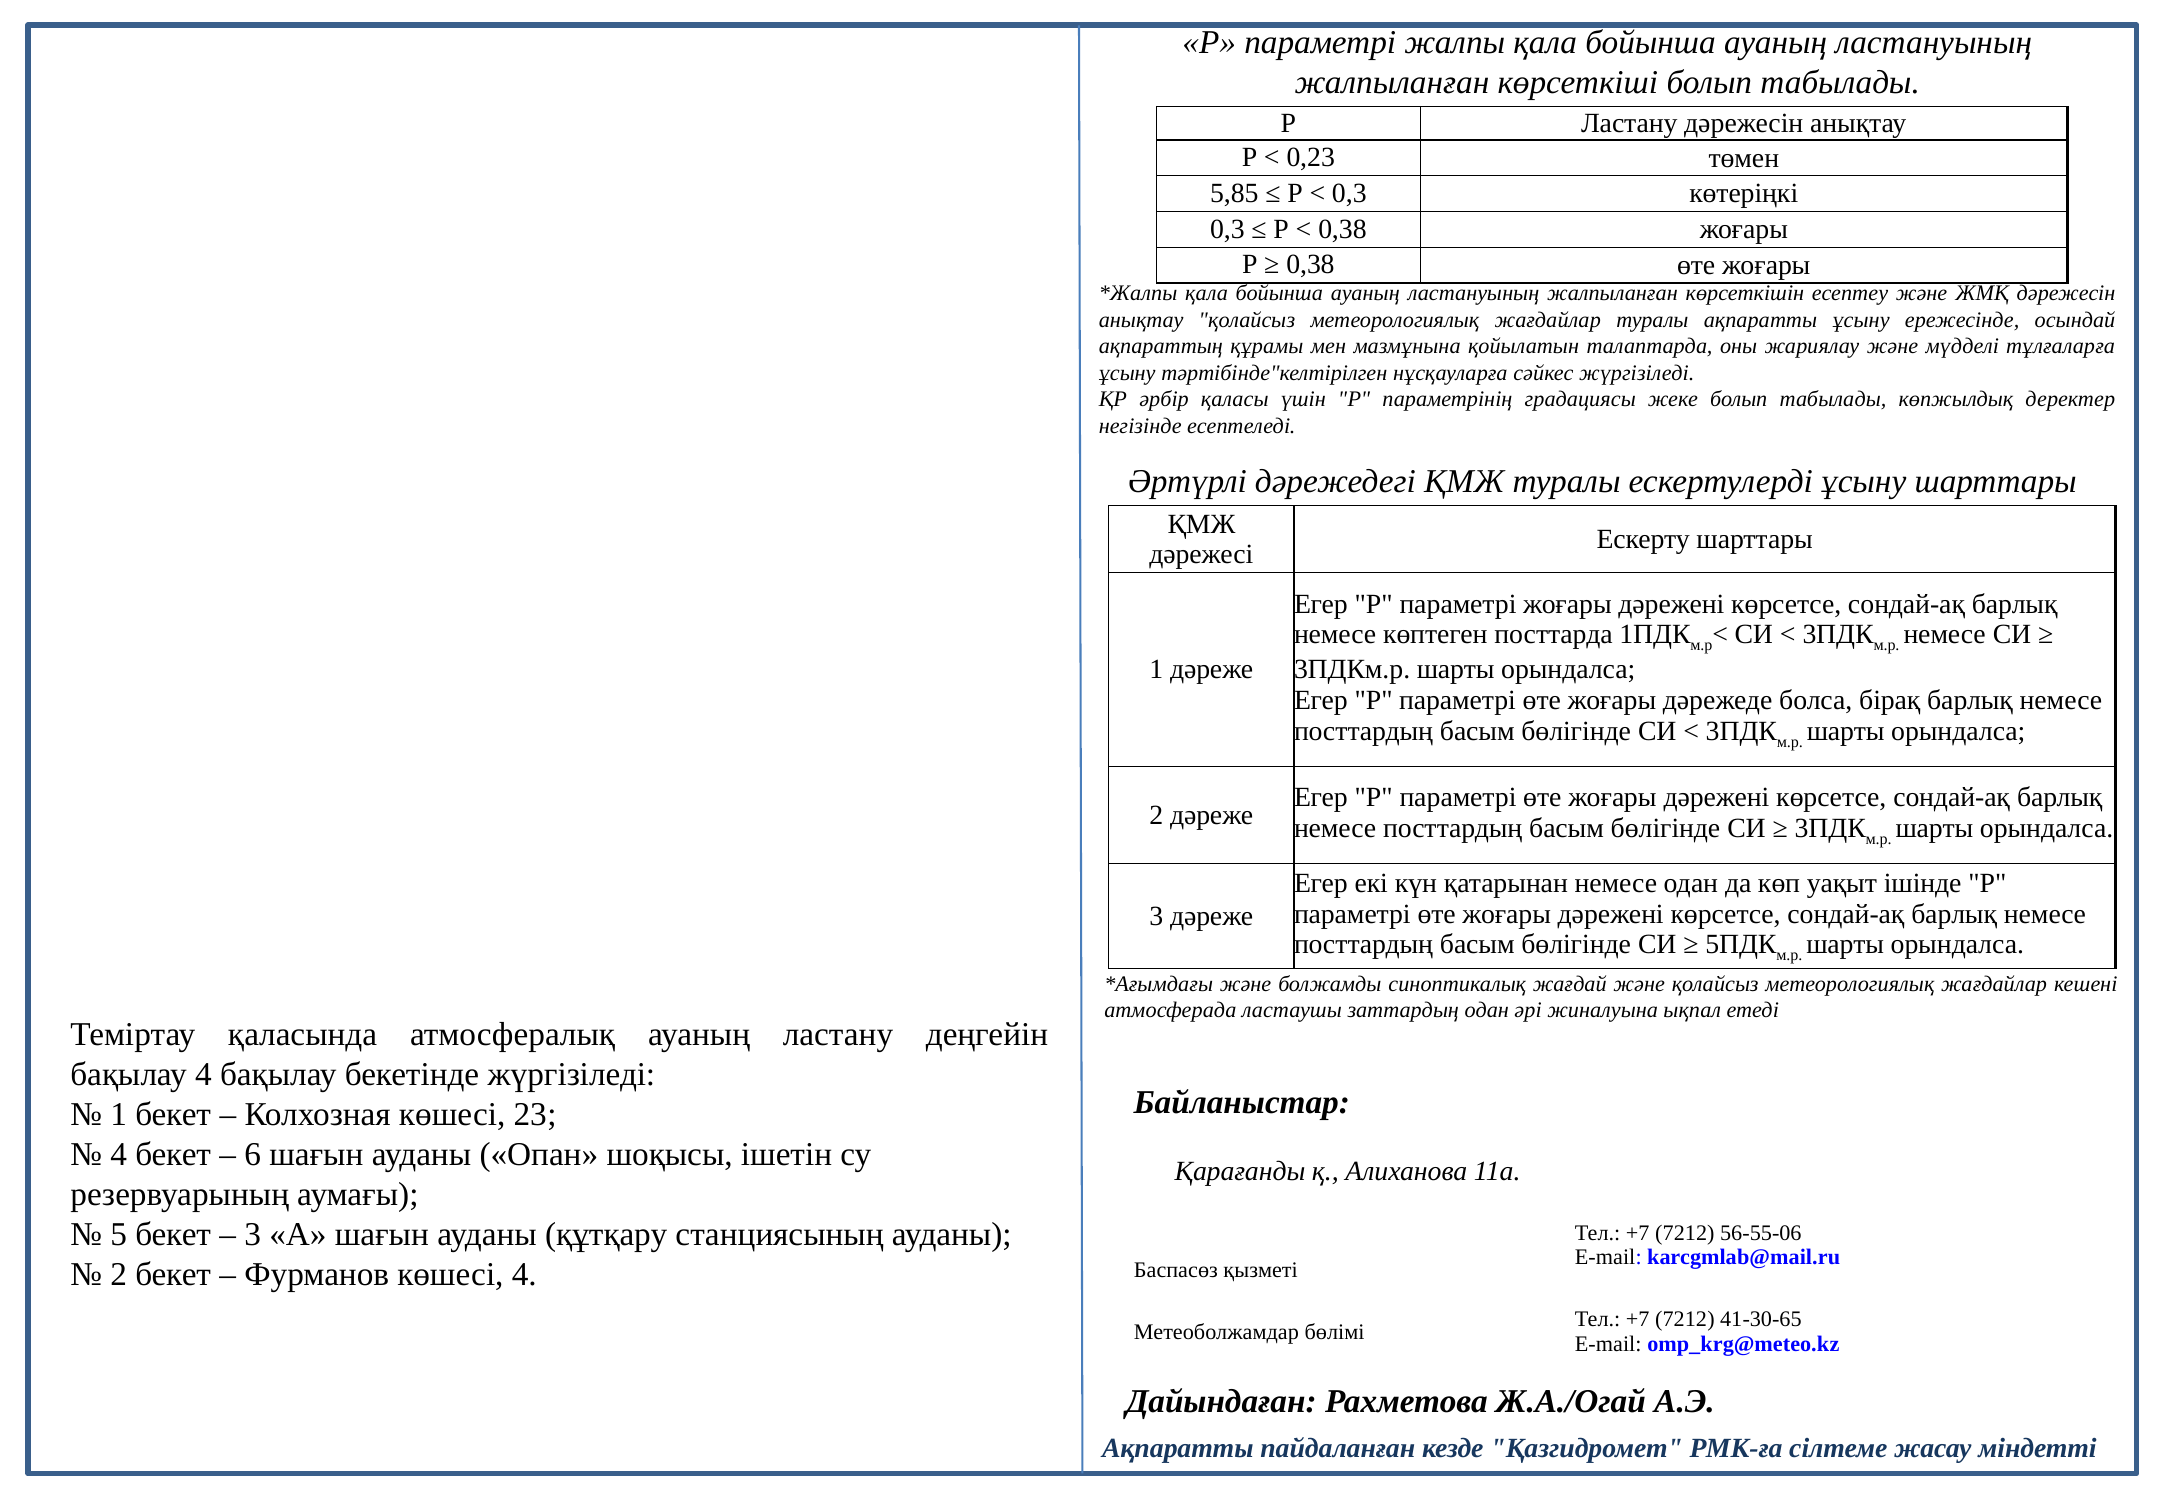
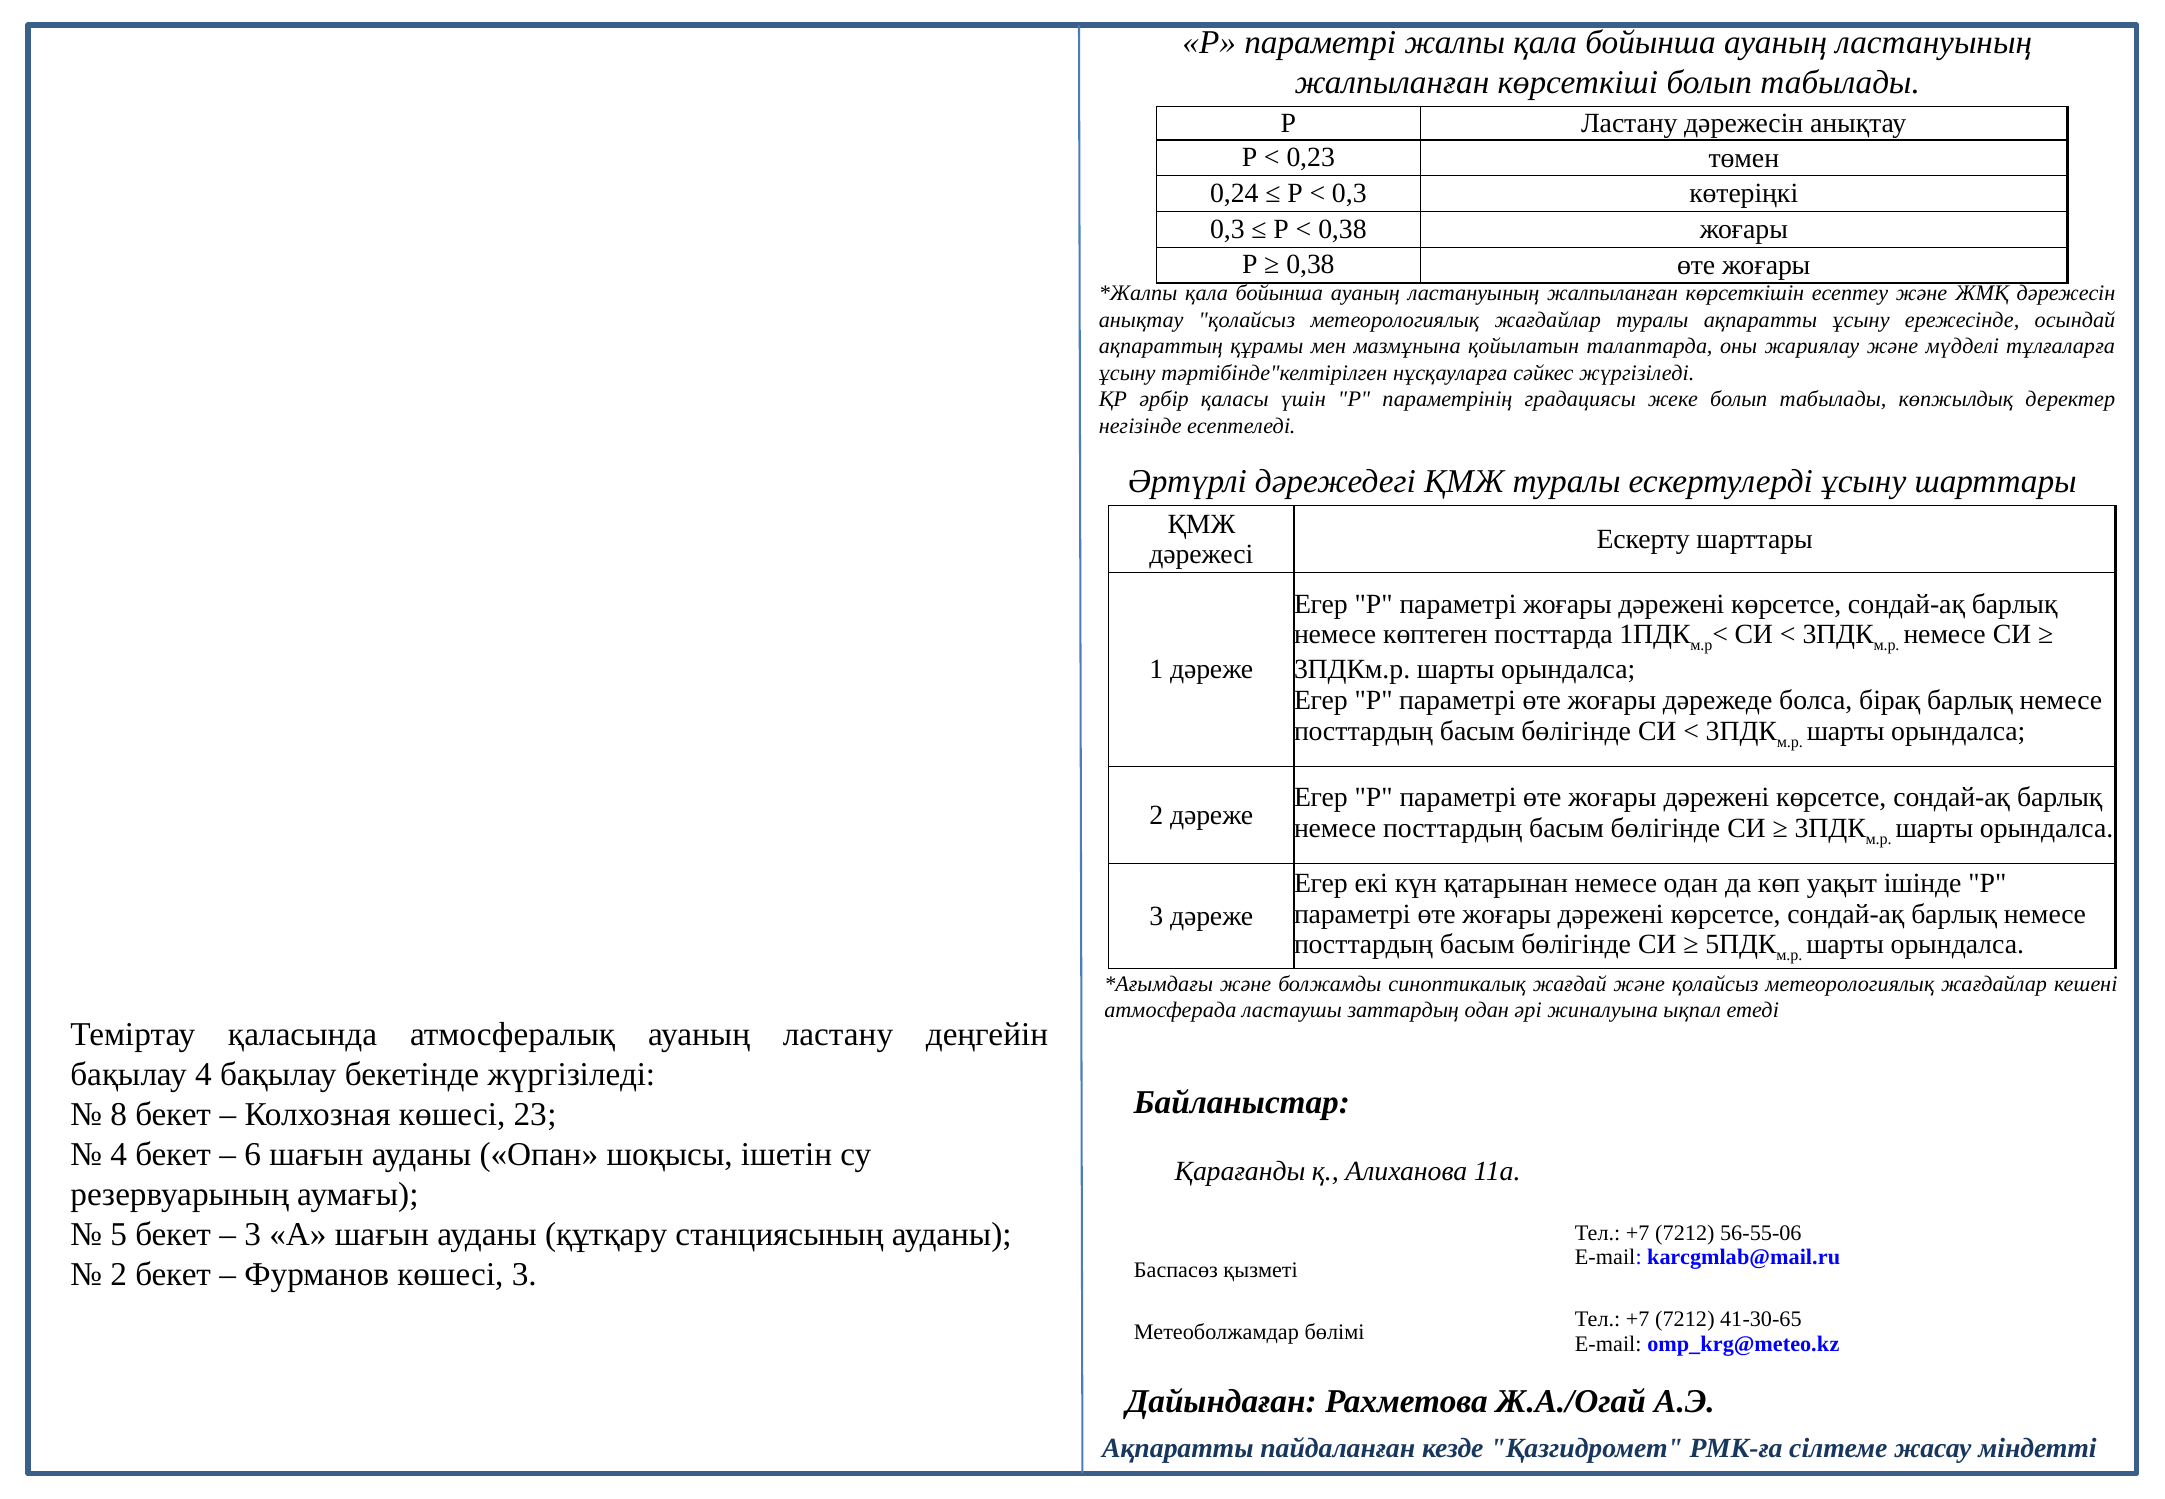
5,85: 5,85 -> 0,24
1 at (119, 1115): 1 -> 8
көшесі 4: 4 -> 3
